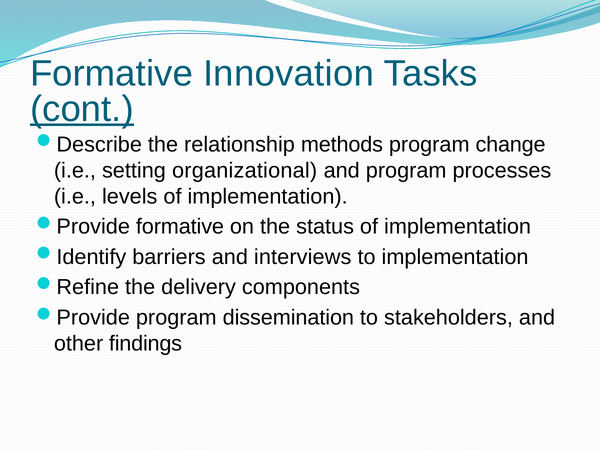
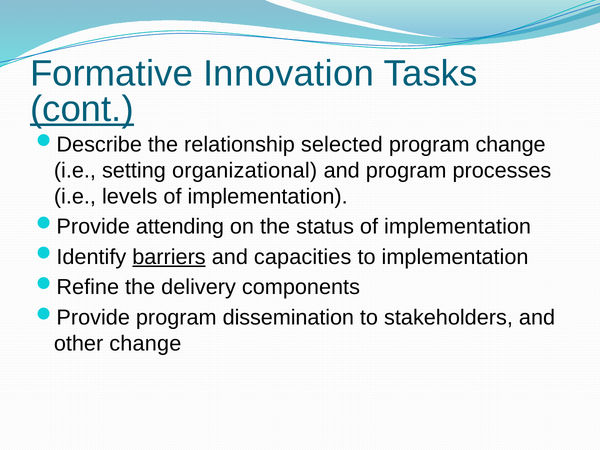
methods: methods -> selected
formative at (180, 227): formative -> attending
barriers underline: none -> present
interviews: interviews -> capacities
other findings: findings -> change
